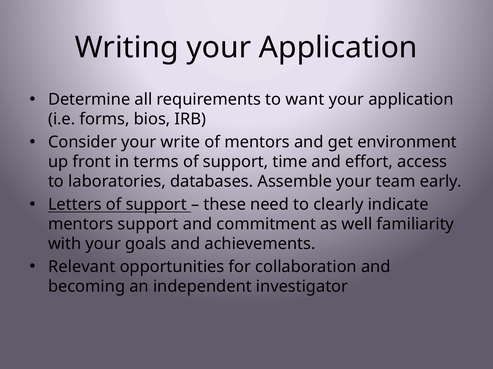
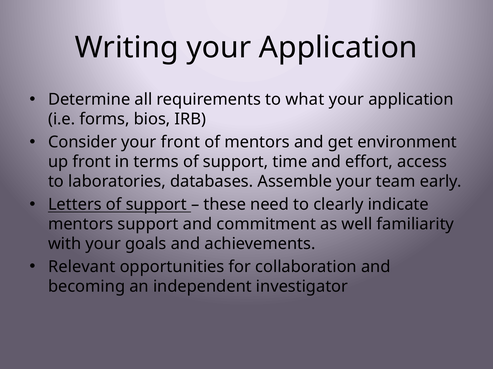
want: want -> what
your write: write -> front
